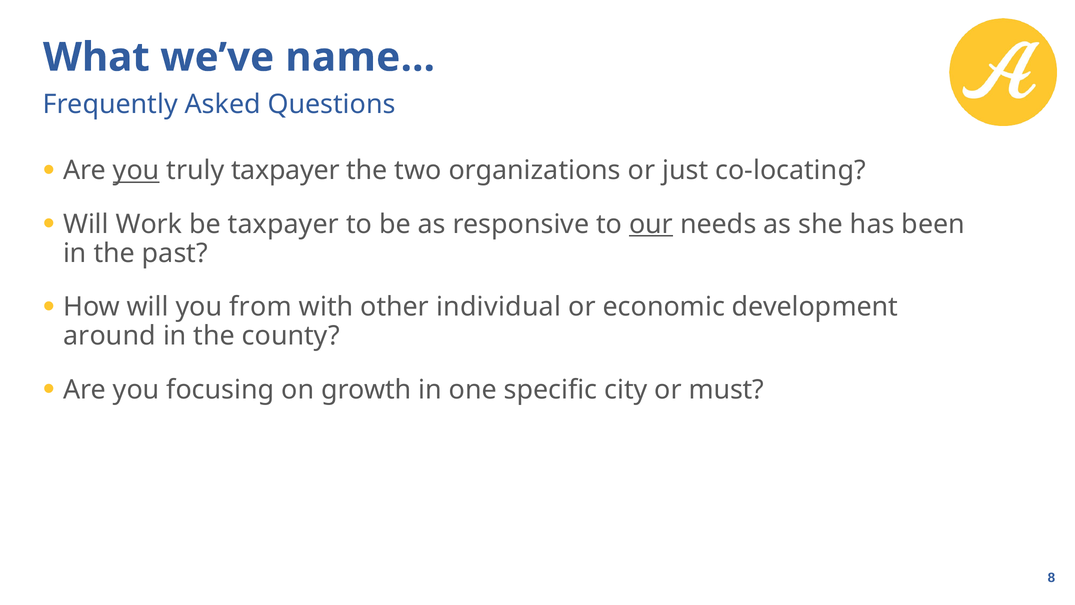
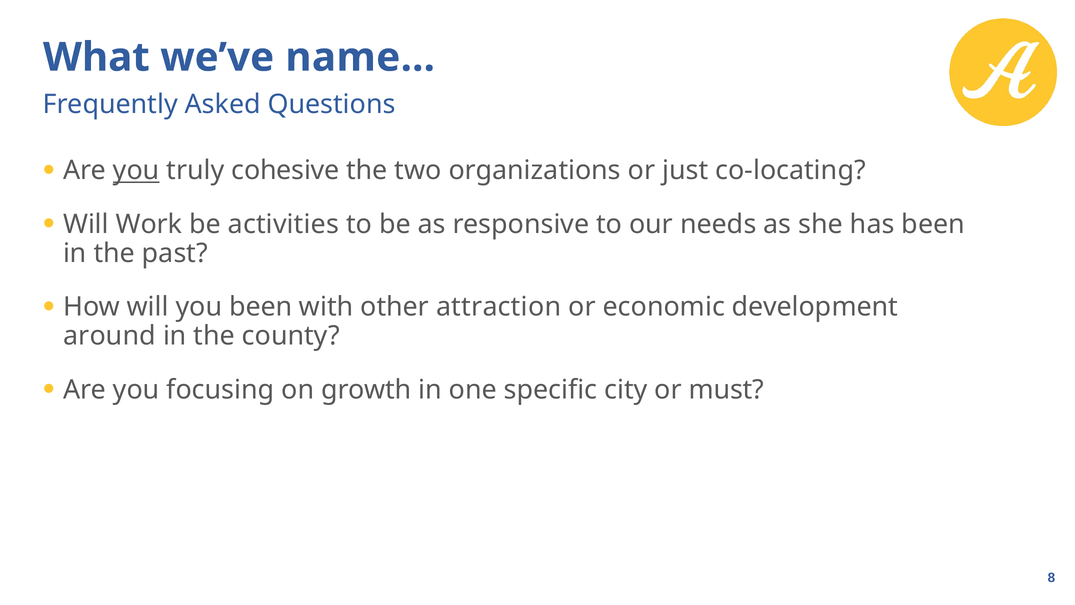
truly taxpayer: taxpayer -> cohesive
be taxpayer: taxpayer -> activities
our underline: present -> none
you from: from -> been
individual: individual -> attraction
